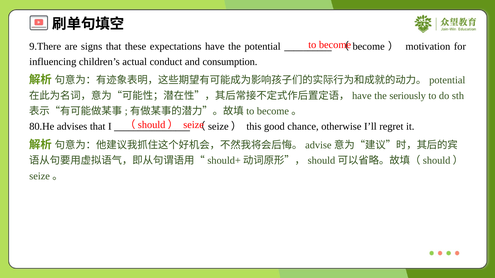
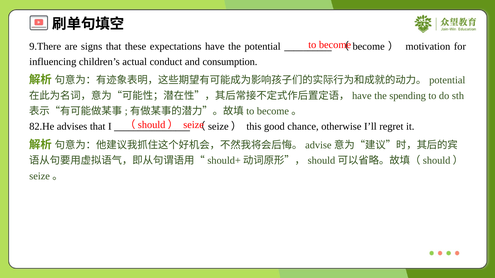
seriously: seriously -> spending
80.He: 80.He -> 82.He
